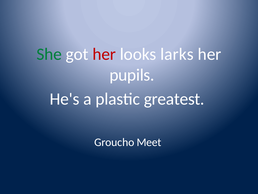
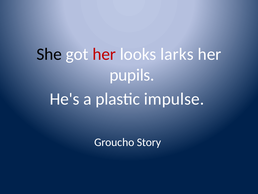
She colour: green -> black
greatest: greatest -> impulse
Meet: Meet -> Story
